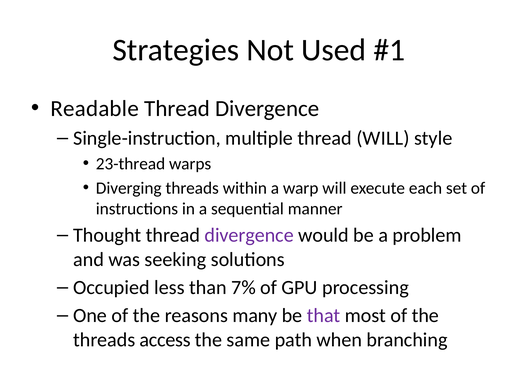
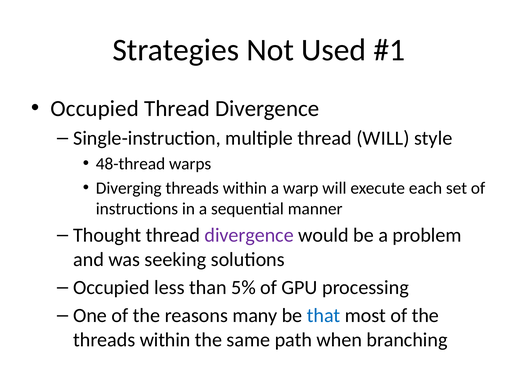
Readable at (95, 109): Readable -> Occupied
23-thread: 23-thread -> 48-thread
7%: 7% -> 5%
that colour: purple -> blue
access at (165, 340): access -> within
